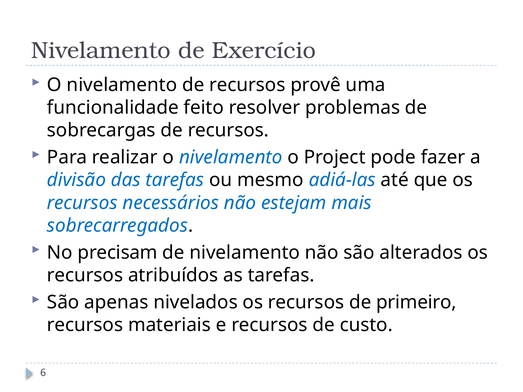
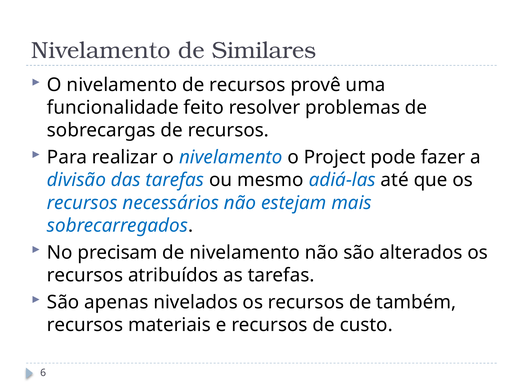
Exercício: Exercício -> Similares
primeiro: primeiro -> também
